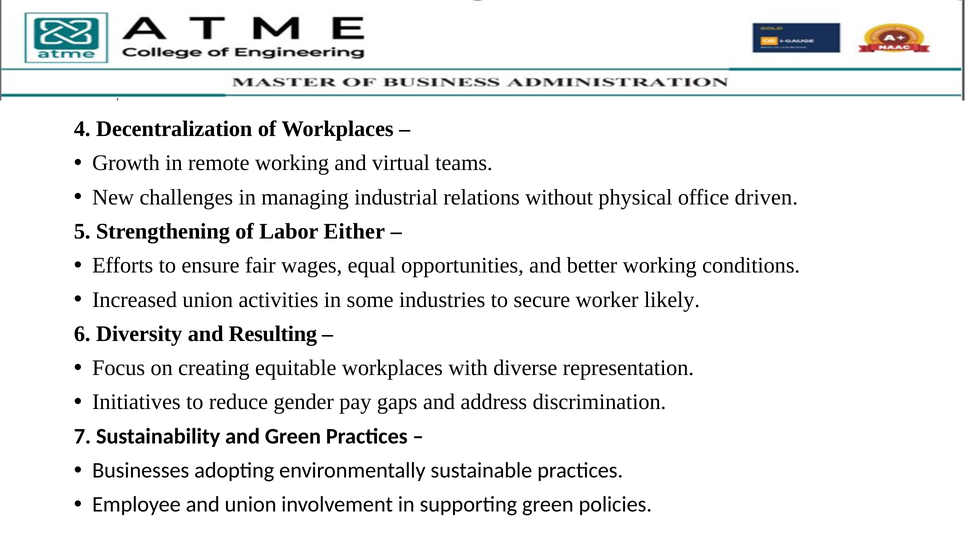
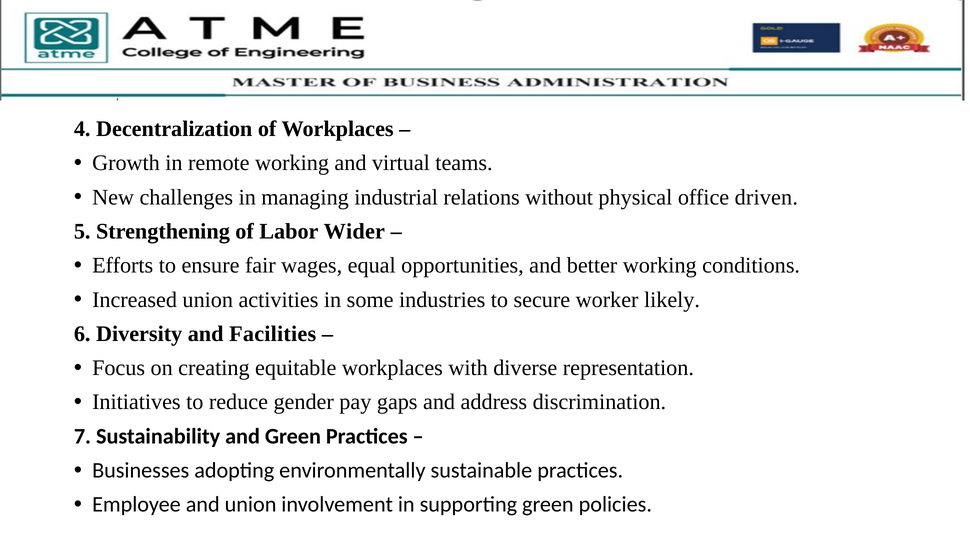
Either: Either -> Wider
Resulting: Resulting -> Facilities
